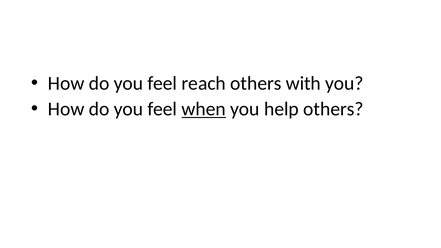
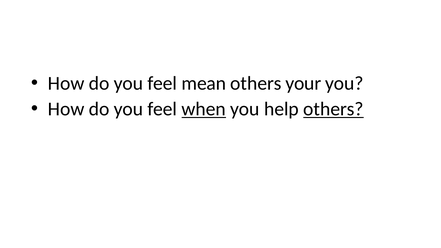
reach: reach -> mean
with: with -> your
others at (333, 109) underline: none -> present
